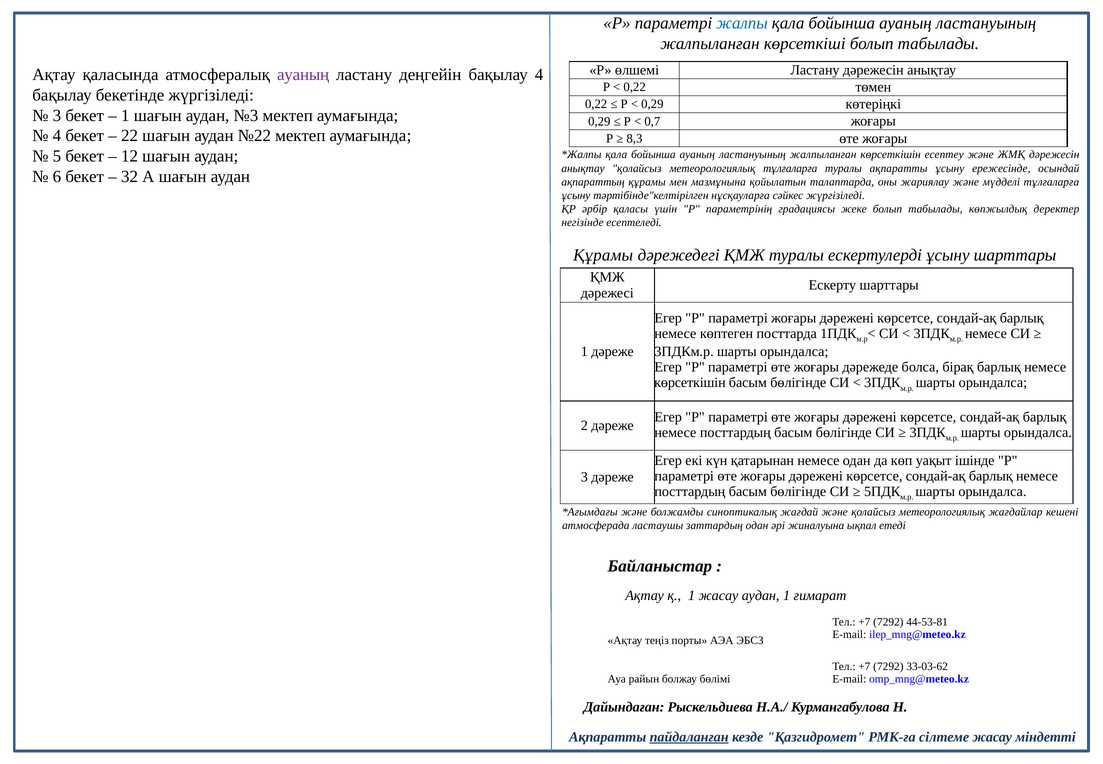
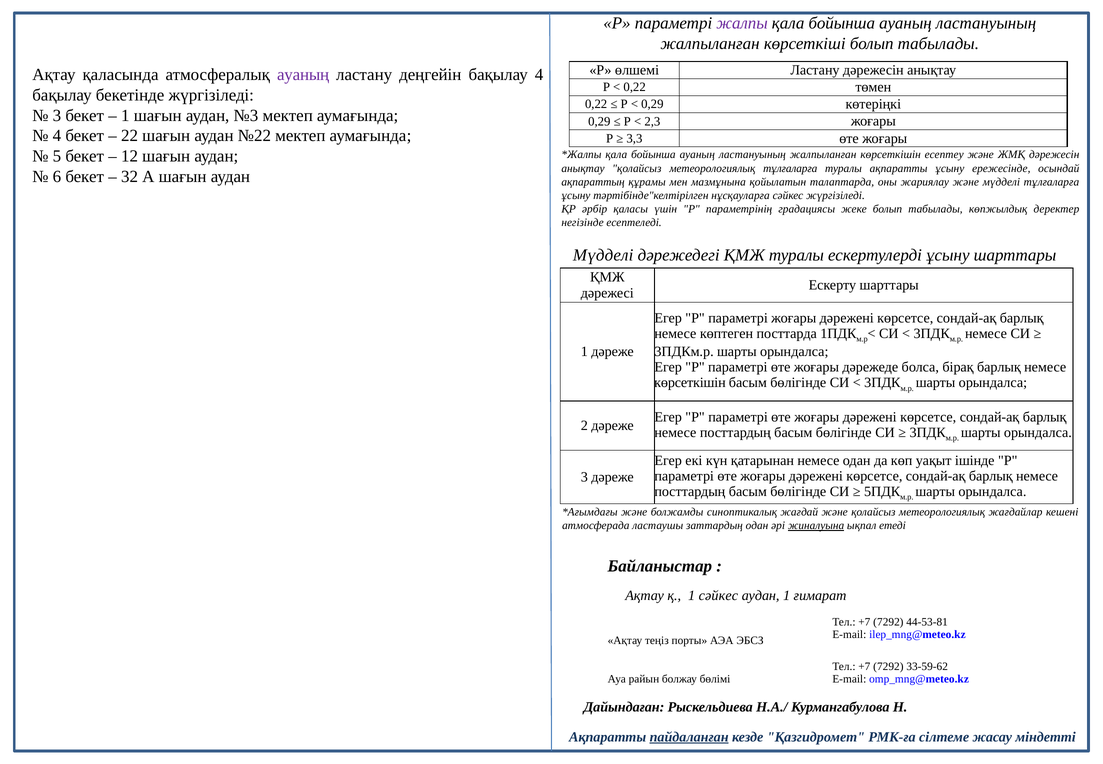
жалпы colour: blue -> purple
0,7: 0,7 -> 2,3
8,3: 8,3 -> 3,3
Құрамы at (603, 255): Құрамы -> Мүдделі
жиналуына underline: none -> present
1 жасау: жасау -> сәйкес
33-03-62: 33-03-62 -> 33-59-62
